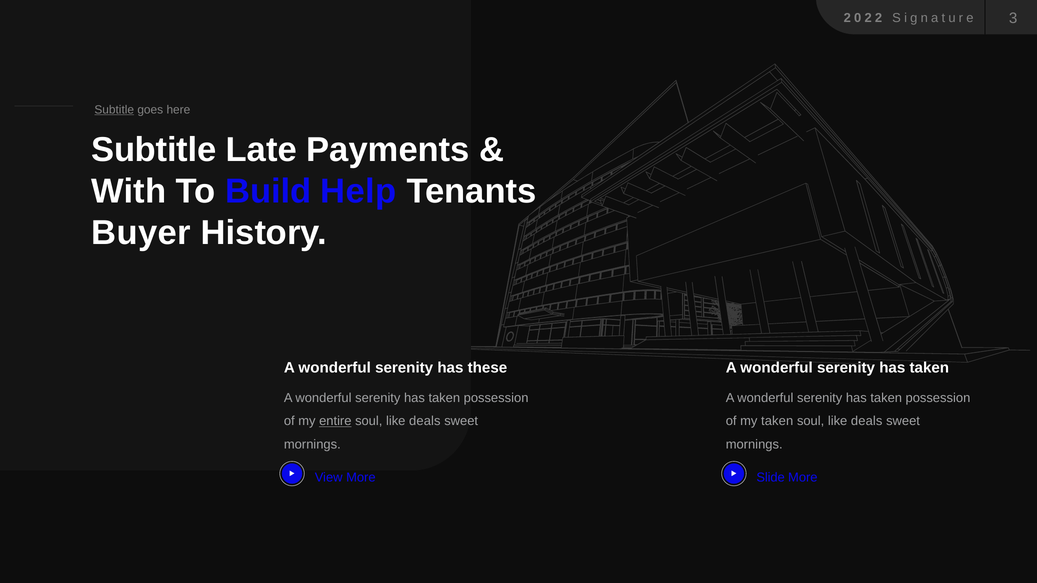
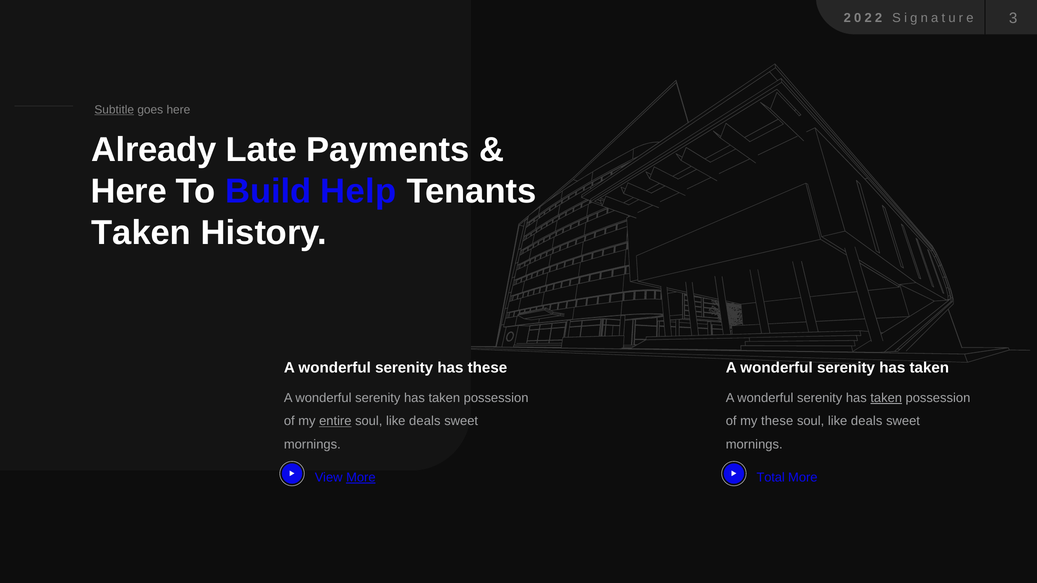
Subtitle at (154, 150): Subtitle -> Already
With at (129, 192): With -> Here
Buyer at (141, 233): Buyer -> Taken
taken at (886, 398) underline: none -> present
my taken: taken -> these
More at (361, 478) underline: none -> present
Slide: Slide -> Total
